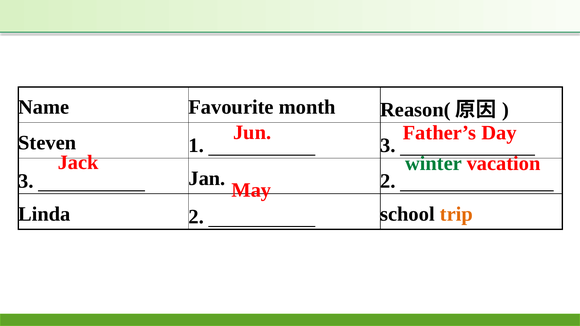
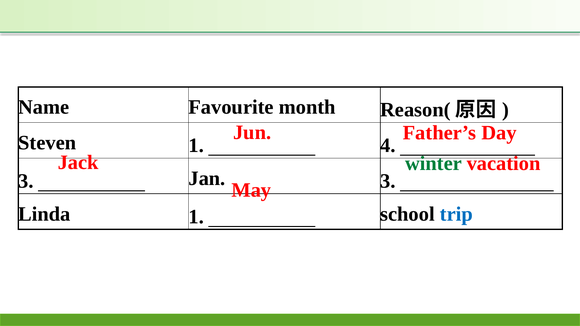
1 3: 3 -> 4
Jan 2: 2 -> 3
Linda 2: 2 -> 1
trip colour: orange -> blue
